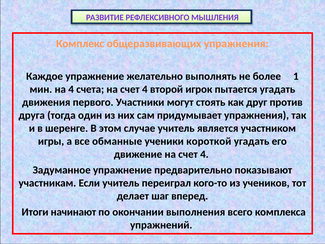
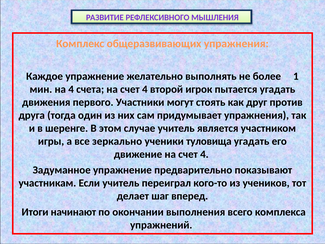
обманные: обманные -> зеркально
короткой: короткой -> туловища
